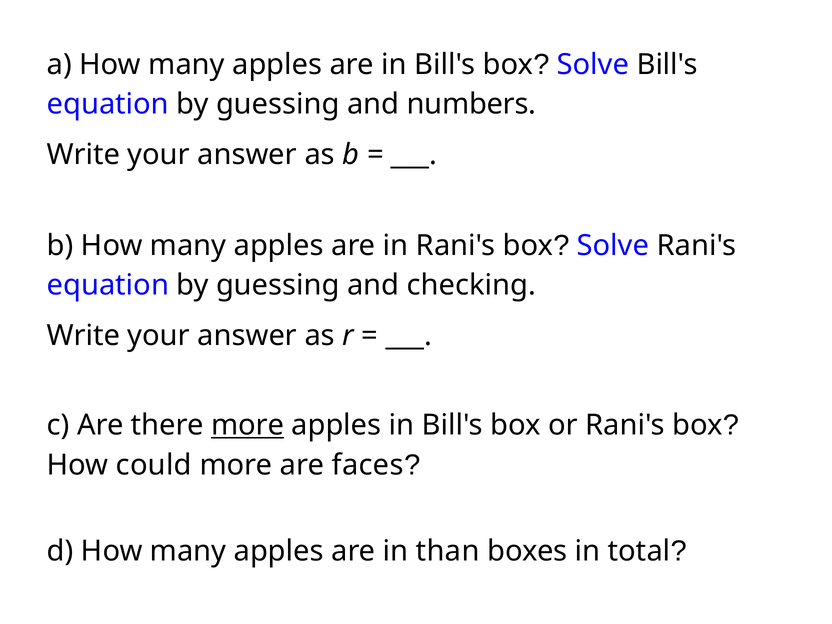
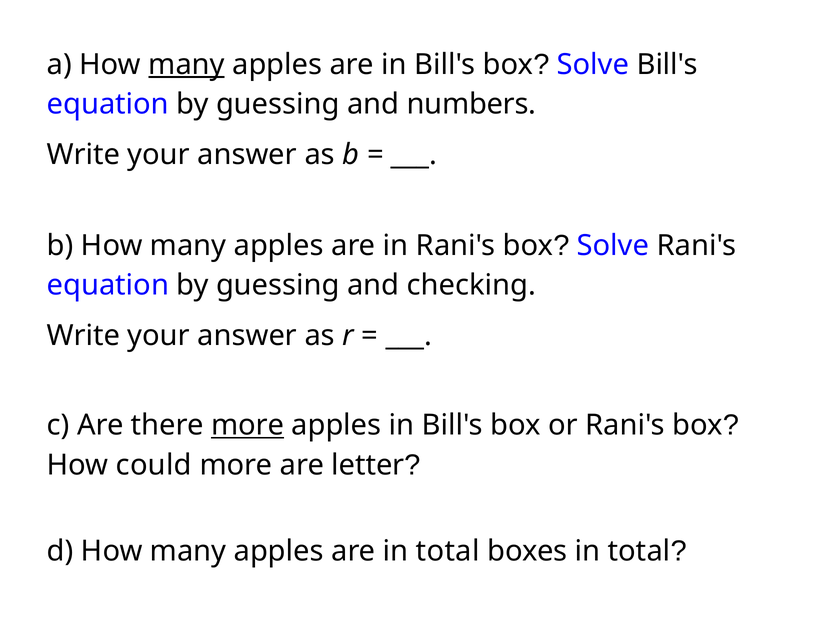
many at (187, 65) underline: none -> present
faces: faces -> letter
are in than: than -> total
